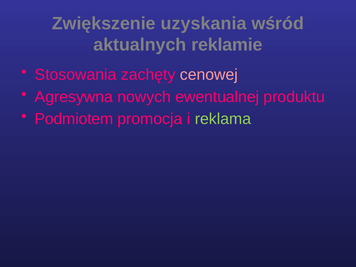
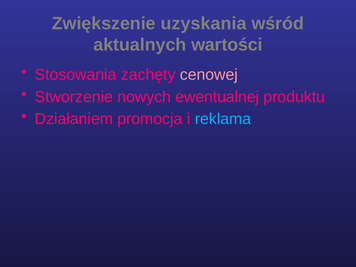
reklamie: reklamie -> wartości
Agresywna: Agresywna -> Stworzenie
Podmiotem: Podmiotem -> Działaniem
reklama colour: light green -> light blue
